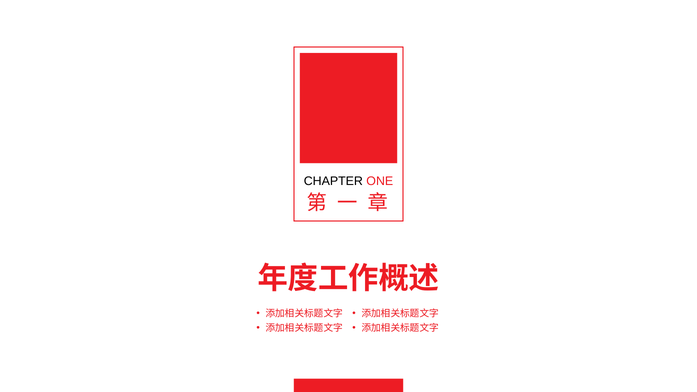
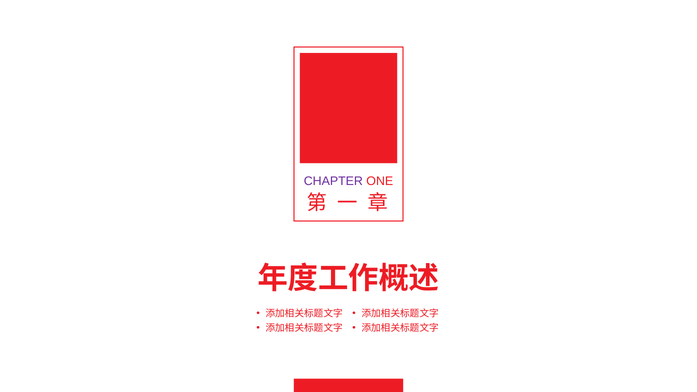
CHAPTER colour: black -> purple
